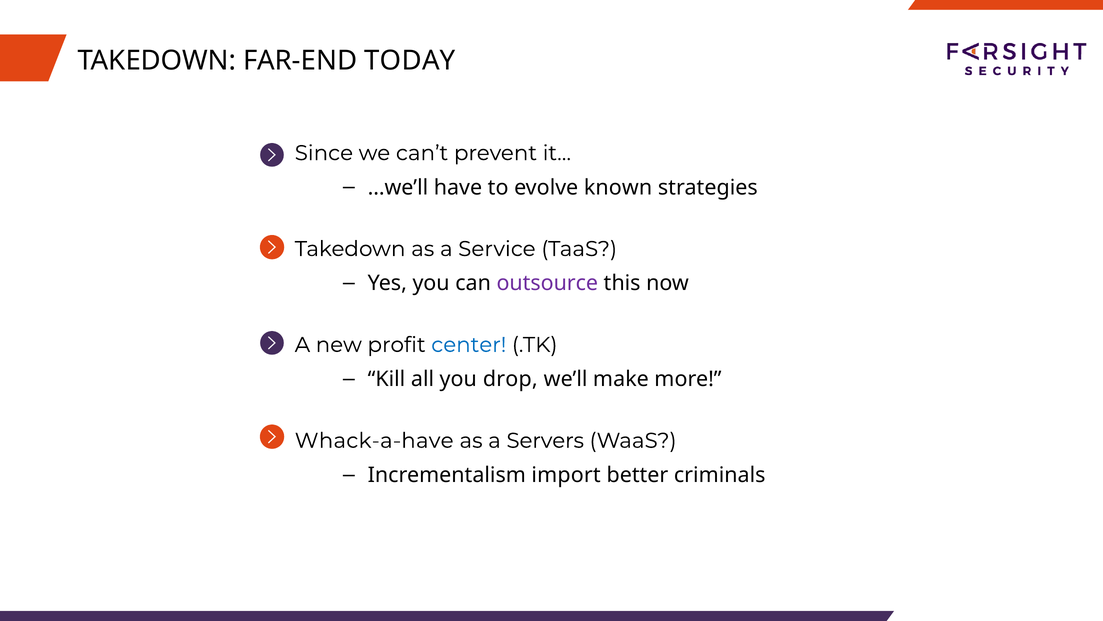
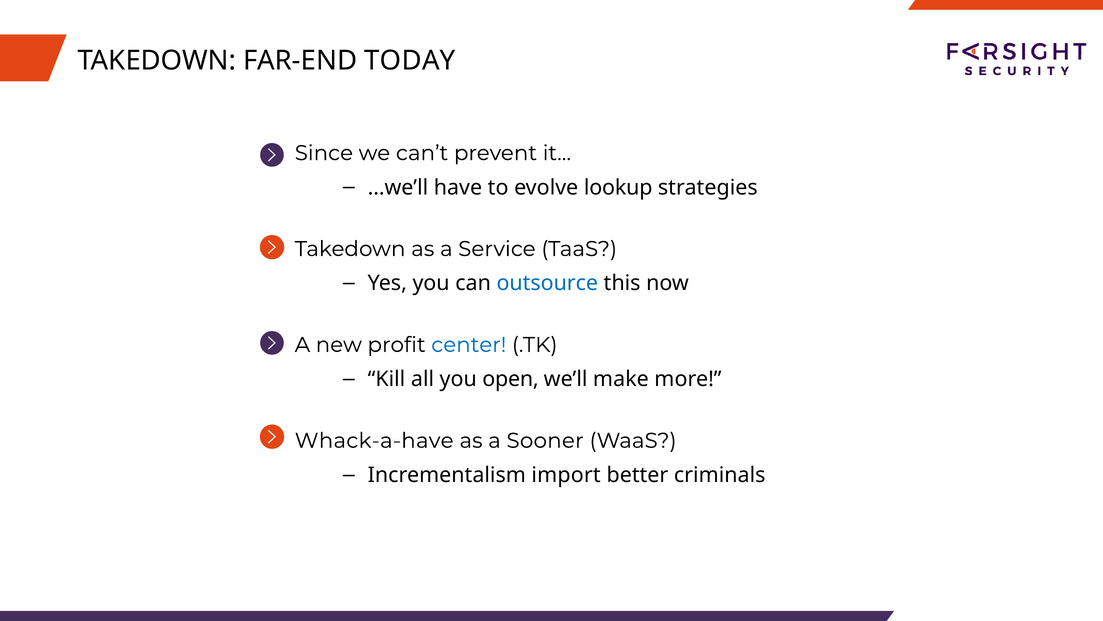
known: known -> lookup
outsource colour: purple -> blue
drop: drop -> open
Servers: Servers -> Sooner
